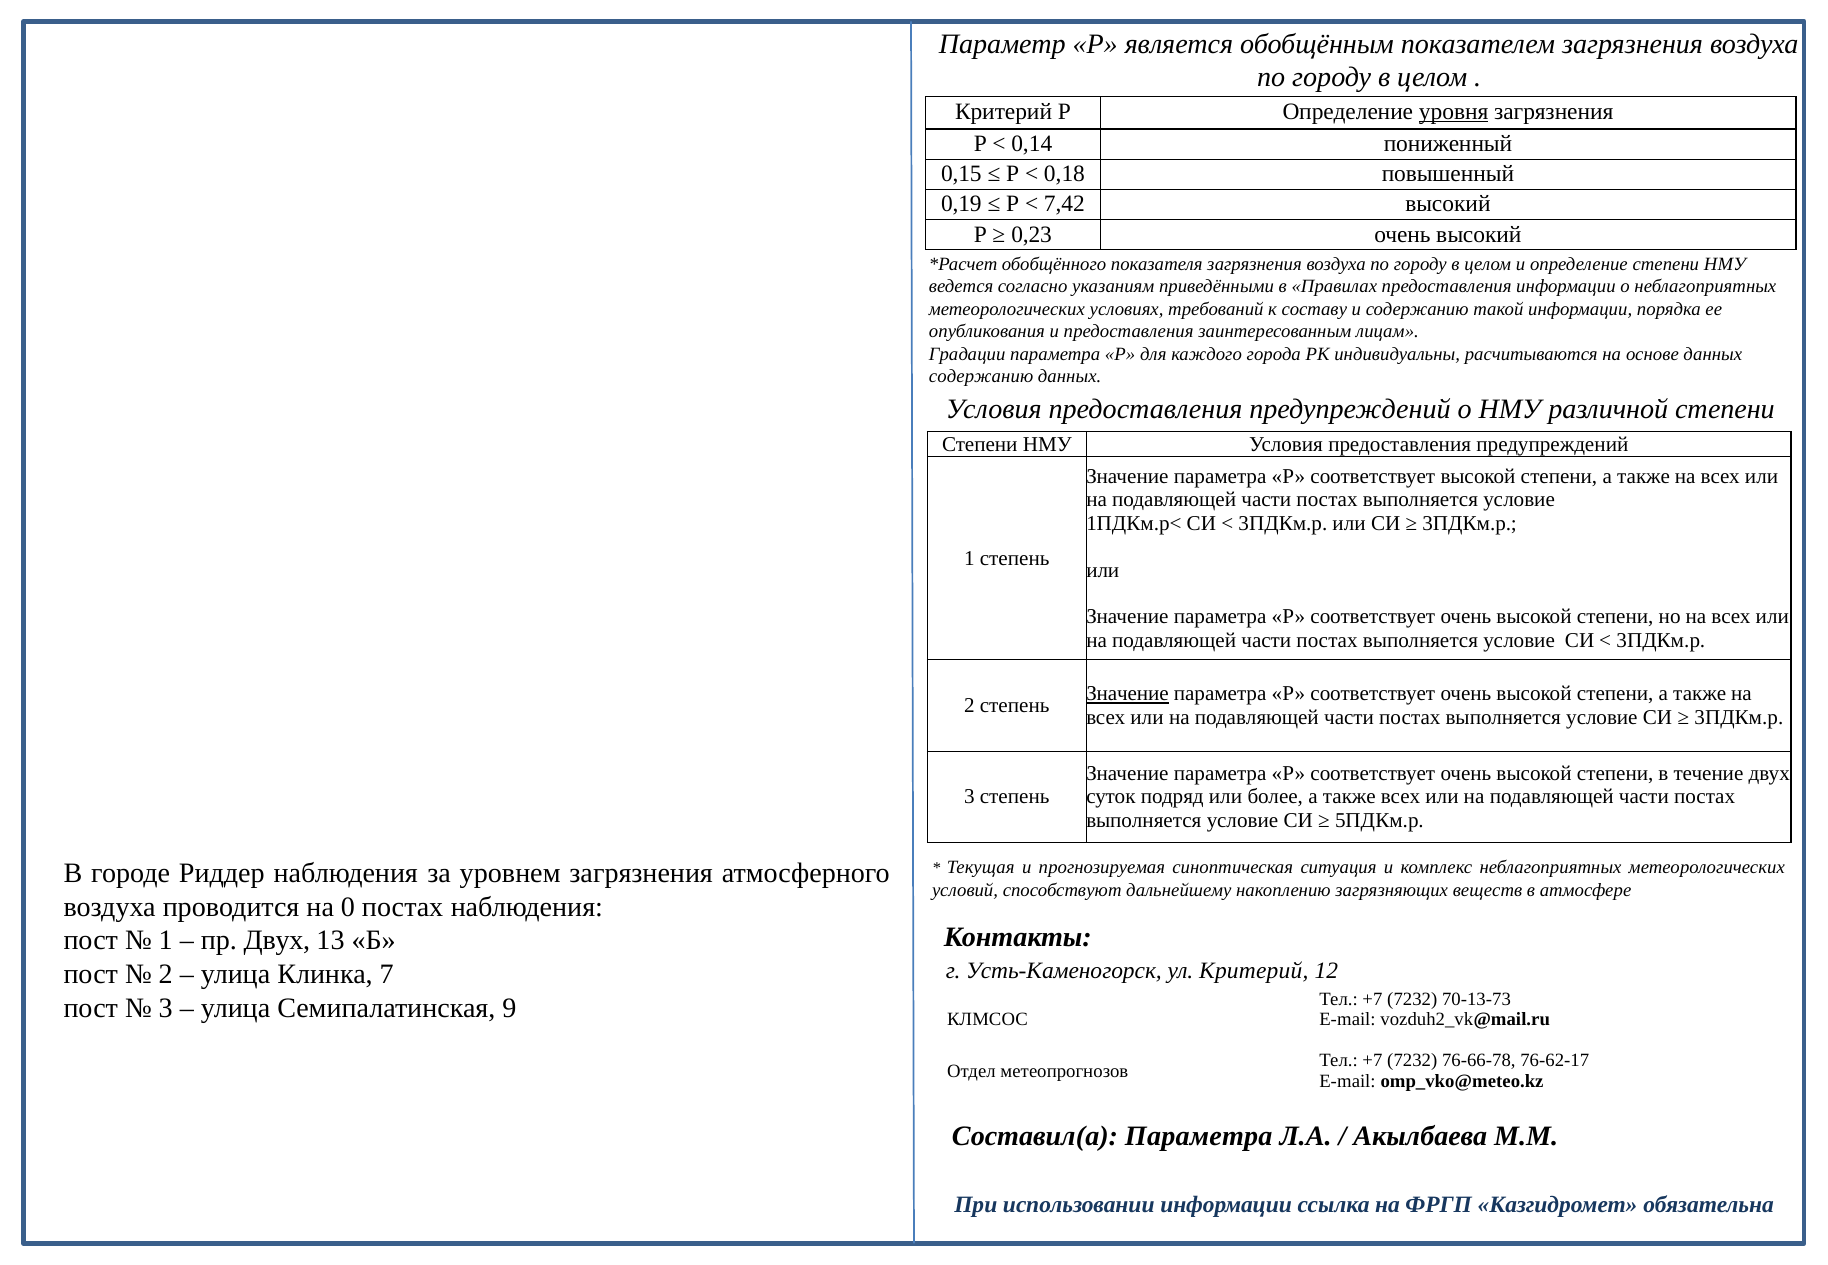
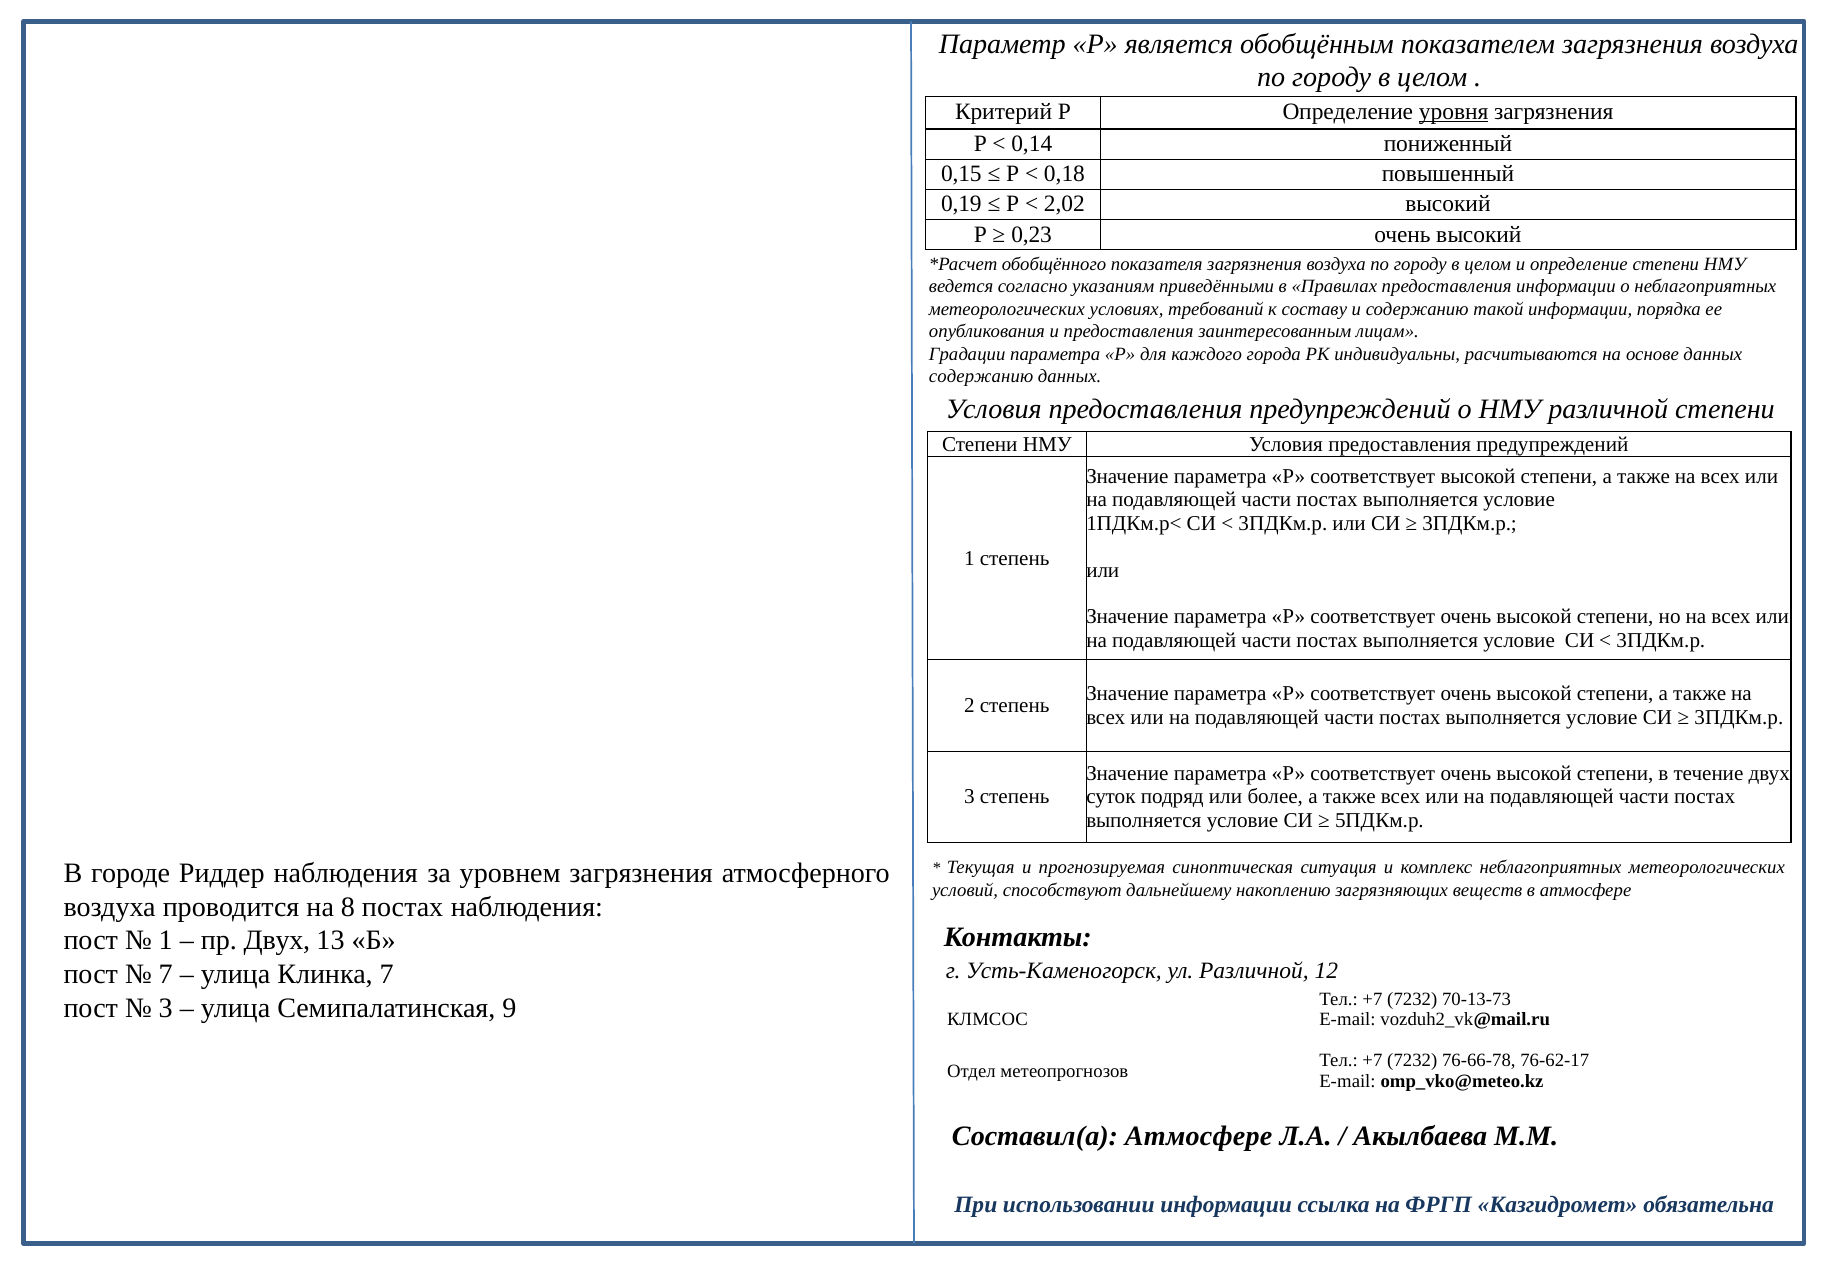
7,42: 7,42 -> 2,02
Значение at (1127, 694) underline: present -> none
0: 0 -> 8
ул Критерий: Критерий -> Различной
2 at (166, 975): 2 -> 7
Составил(а Параметра: Параметра -> Атмосфере
